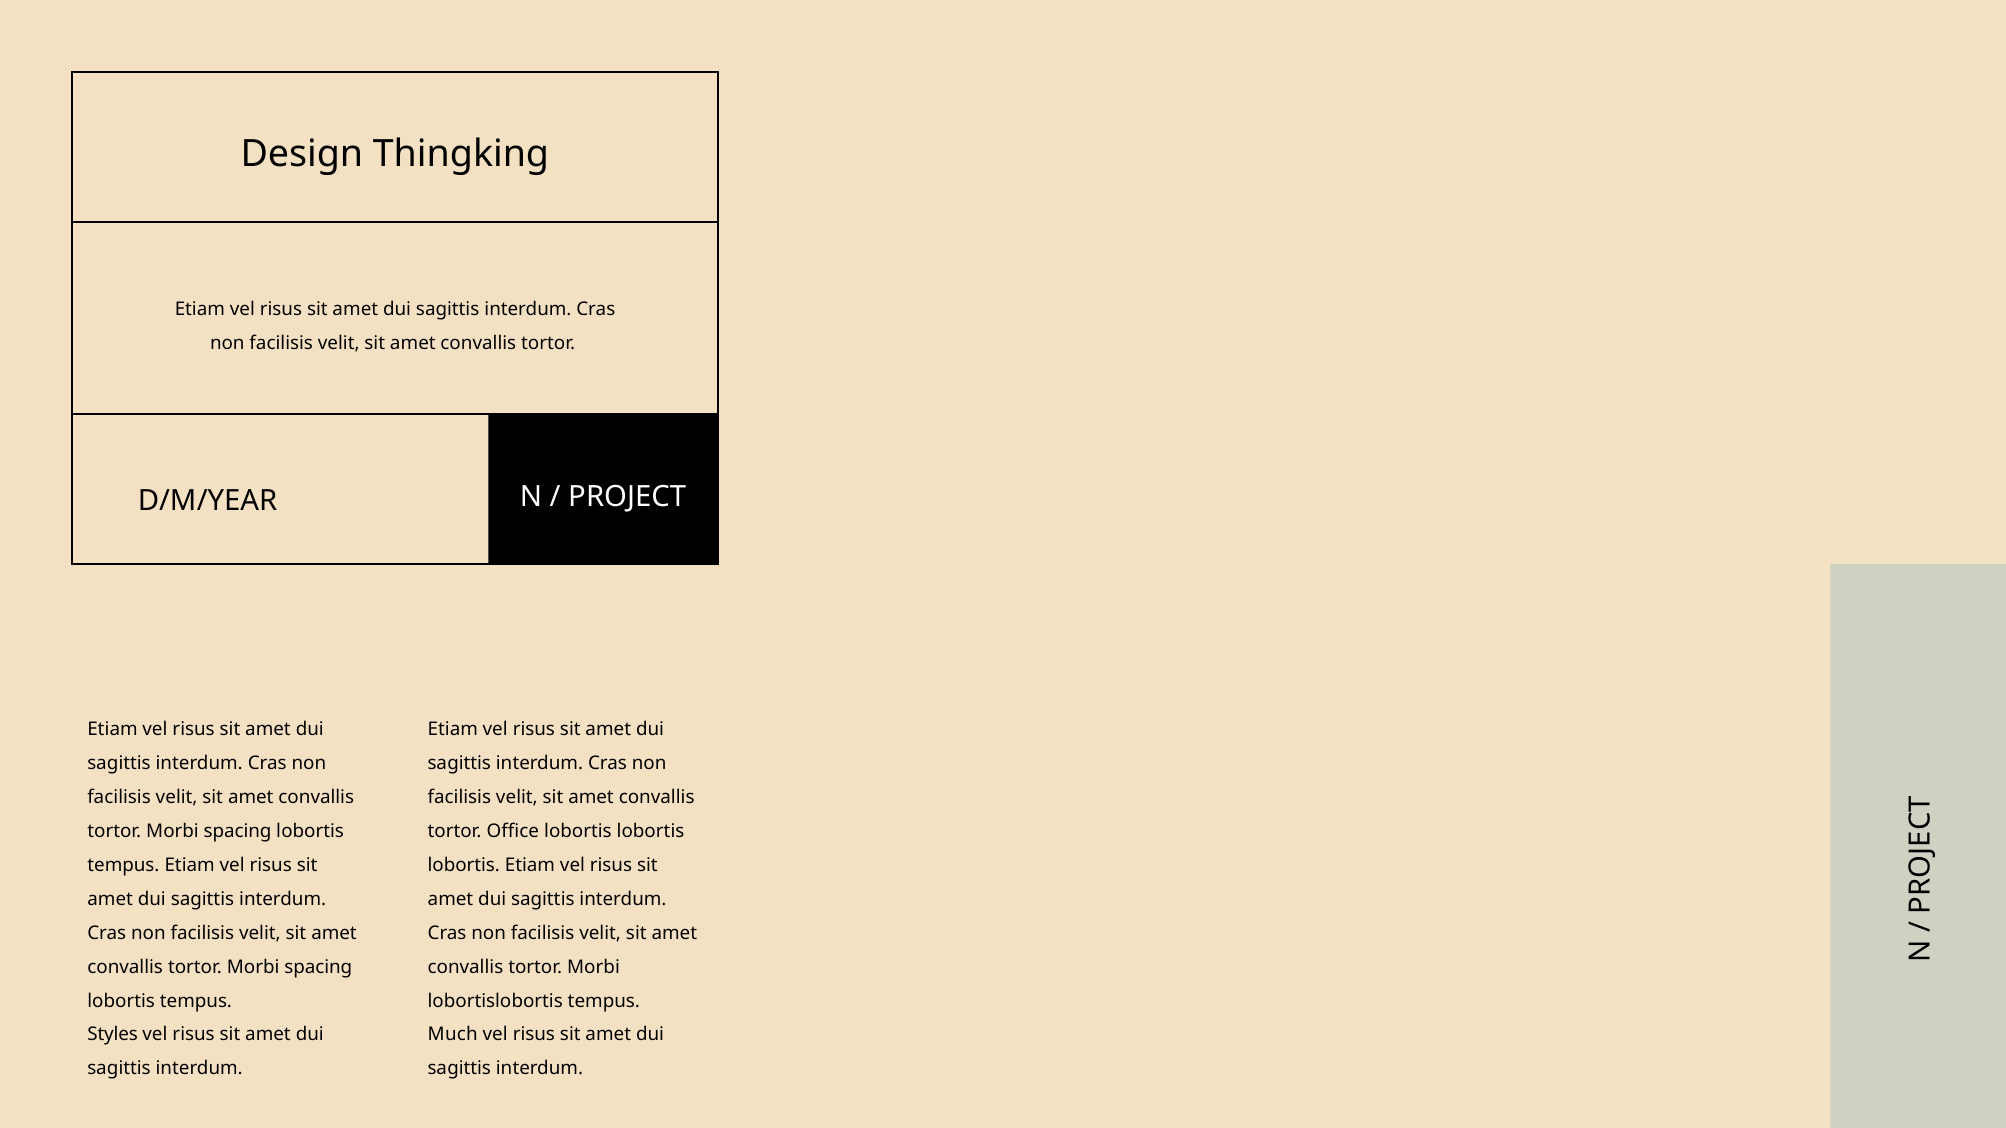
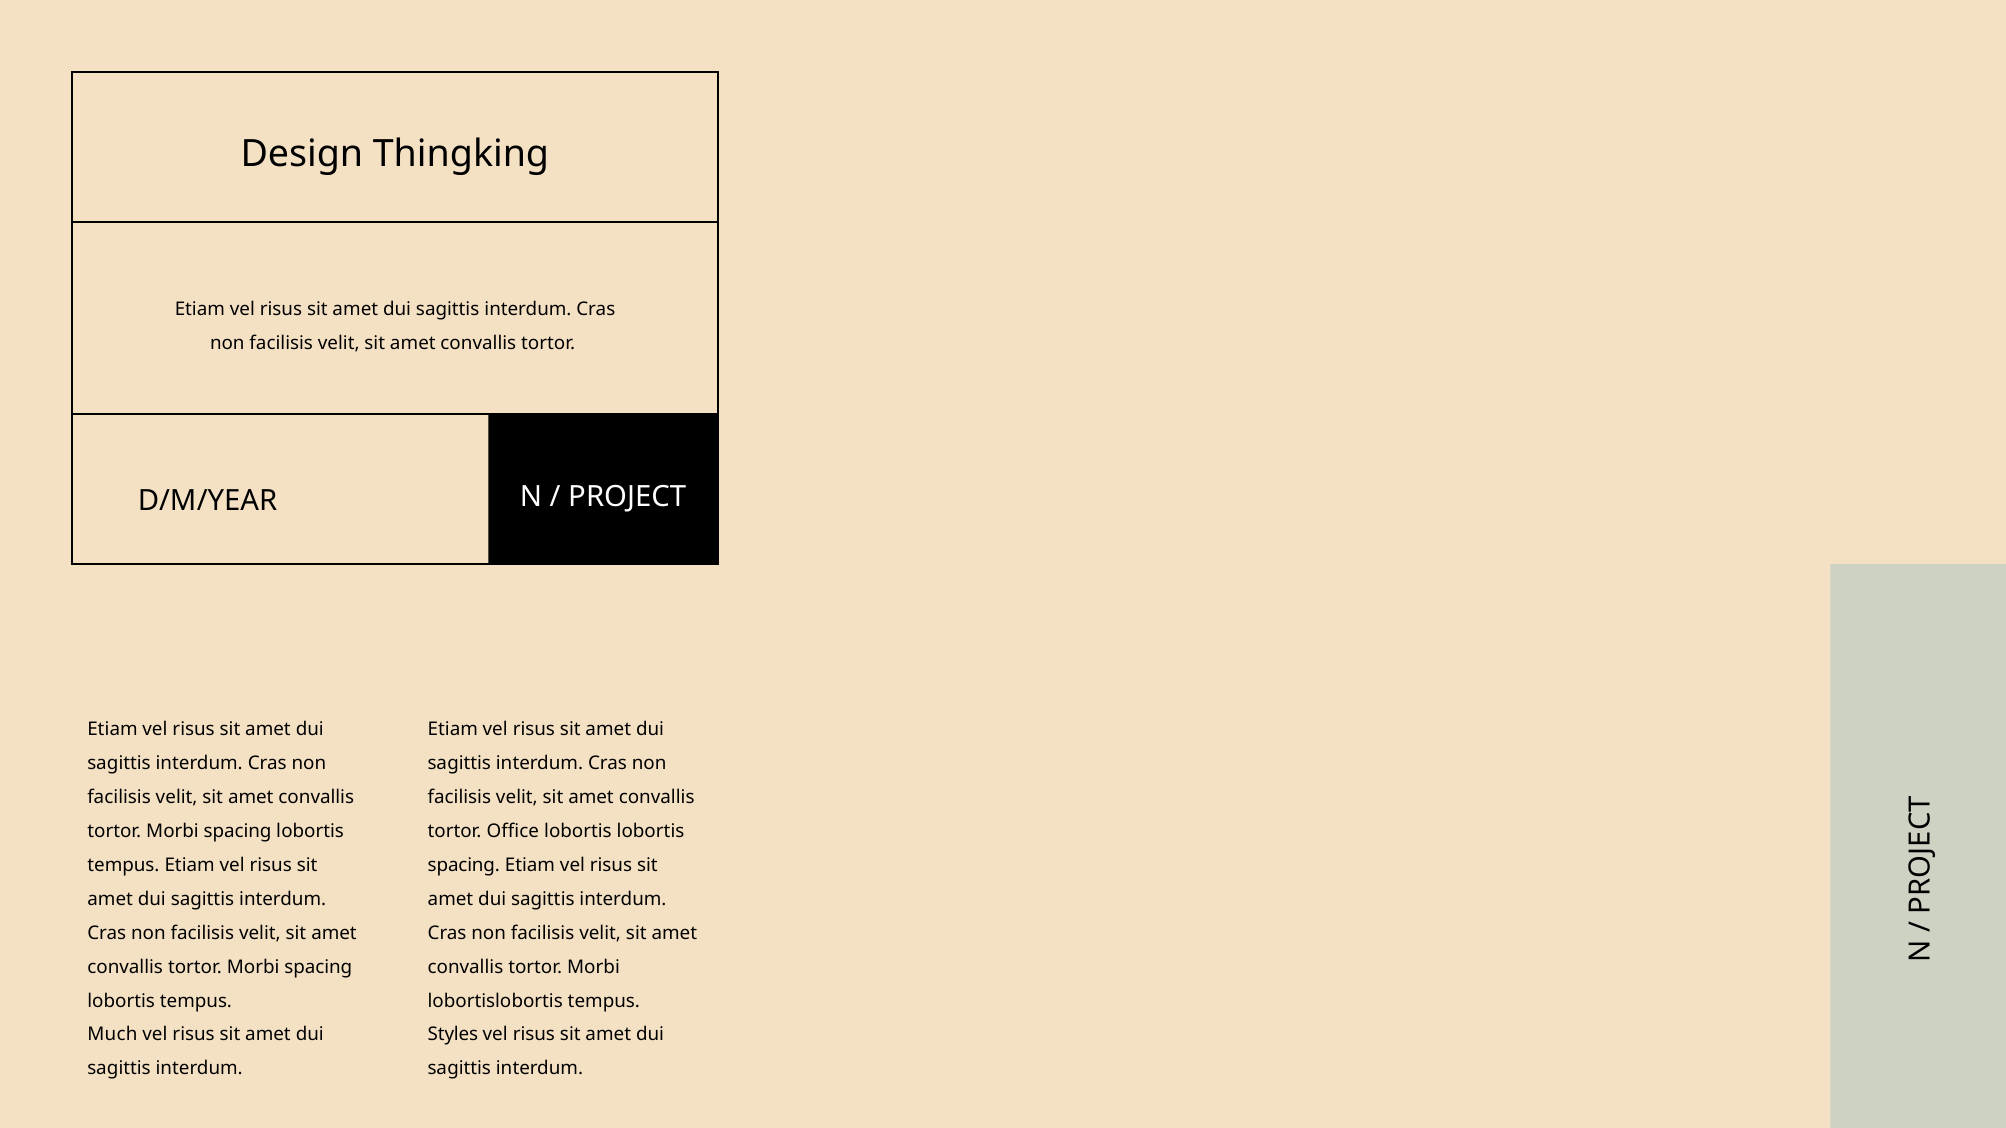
lobortis at (464, 865): lobortis -> spacing
Styles: Styles -> Much
Much: Much -> Styles
